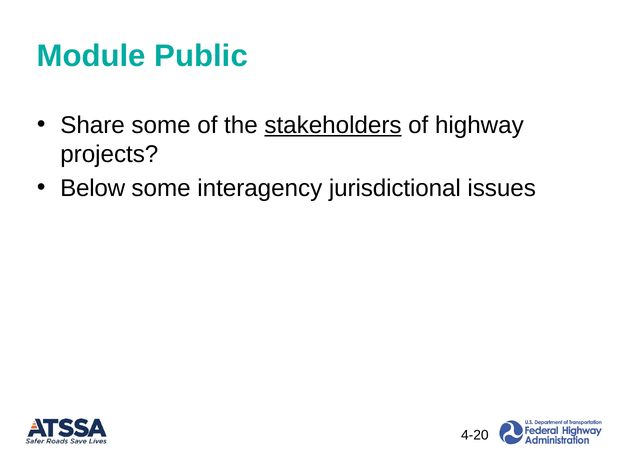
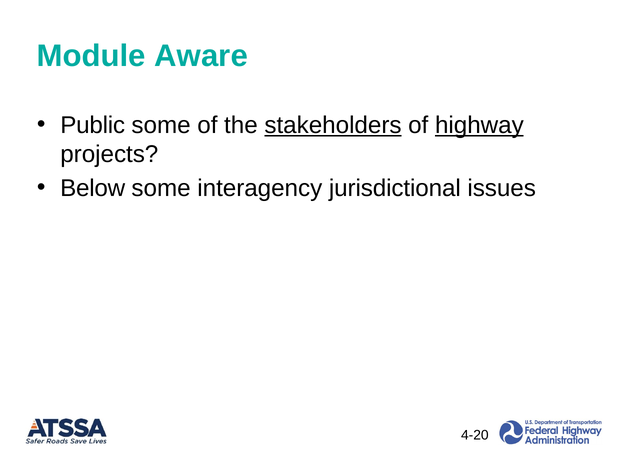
Public: Public -> Aware
Share: Share -> Public
highway underline: none -> present
